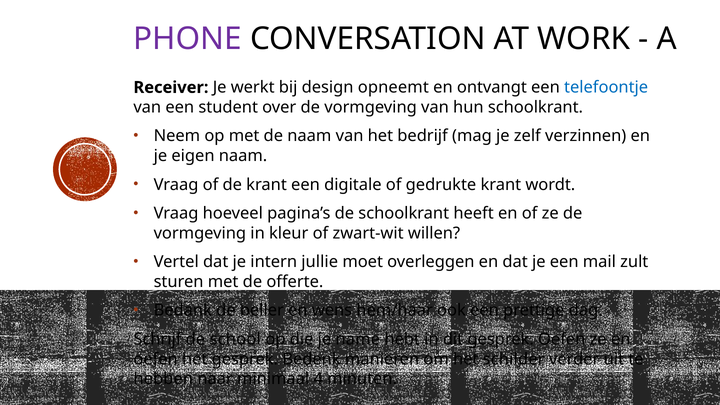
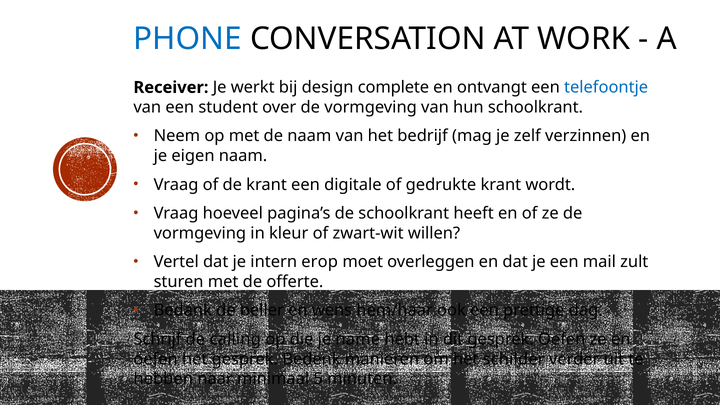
PHONE colour: purple -> blue
opneemt: opneemt -> complete
jullie: jullie -> erop
school: school -> calling
4: 4 -> 5
